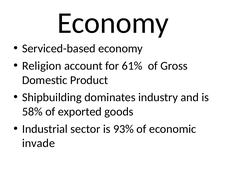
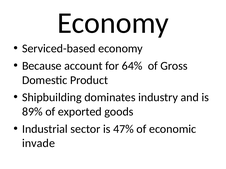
Religion: Religion -> Because
61%: 61% -> 64%
58%: 58% -> 89%
93%: 93% -> 47%
